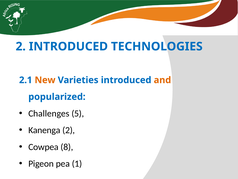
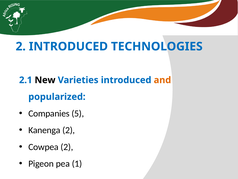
New colour: orange -> black
Challenges: Challenges -> Companies
Cowpea 8: 8 -> 2
